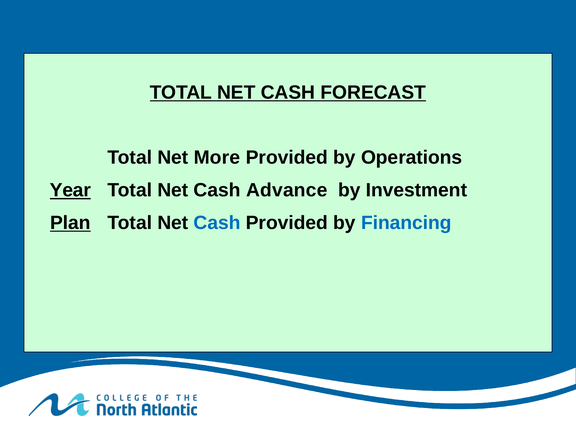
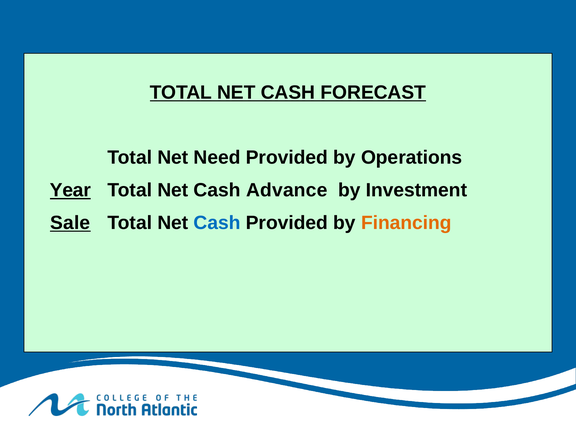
More: More -> Need
Plan: Plan -> Sale
Financing colour: blue -> orange
